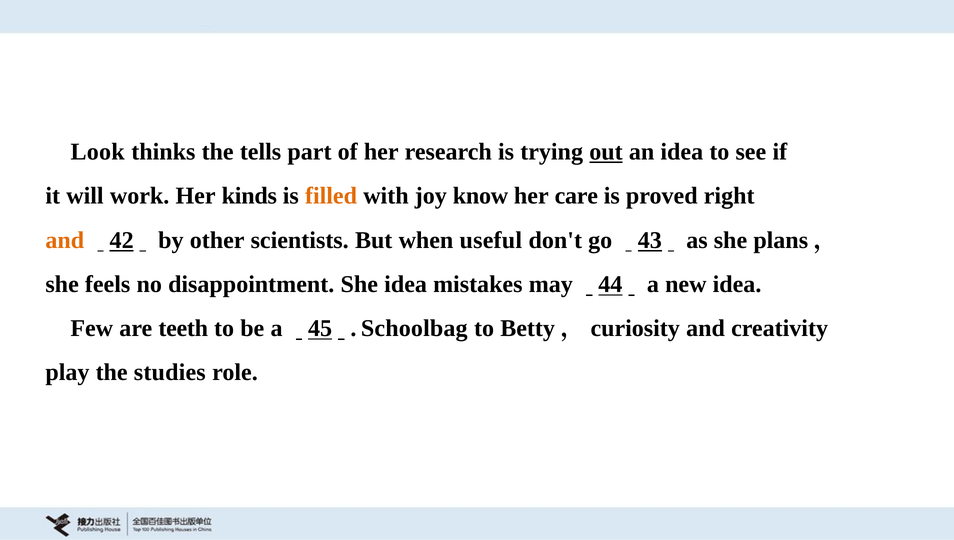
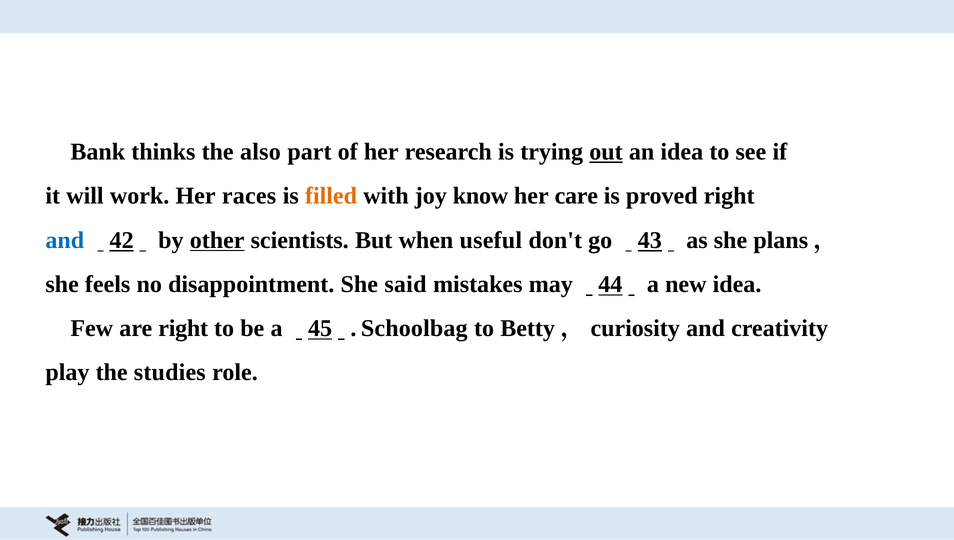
Look: Look -> Bank
tells: tells -> also
kinds: kinds -> races
and at (65, 240) colour: orange -> blue
other underline: none -> present
She idea: idea -> said
are teeth: teeth -> right
